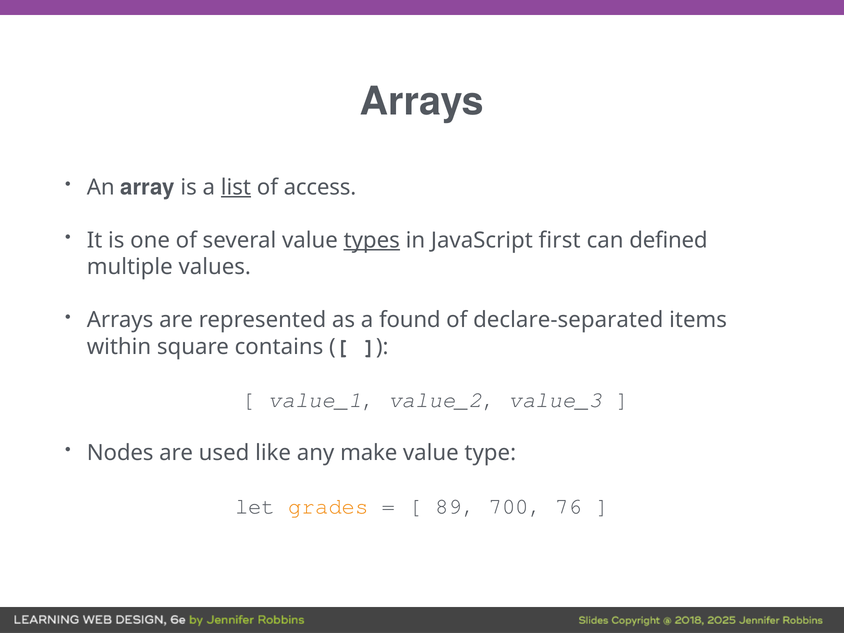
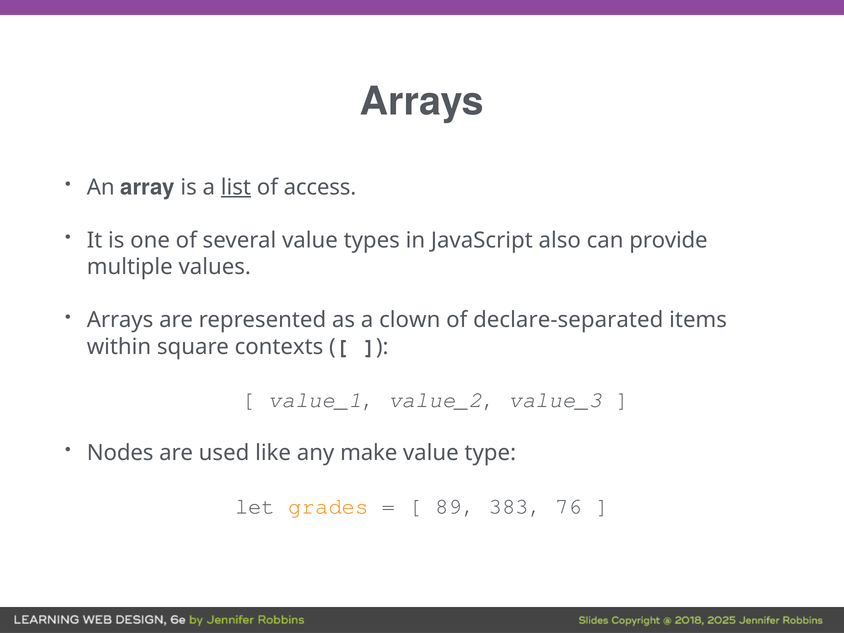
types underline: present -> none
first: first -> also
defined: defined -> provide
found: found -> clown
contains: contains -> contexts
700: 700 -> 383
